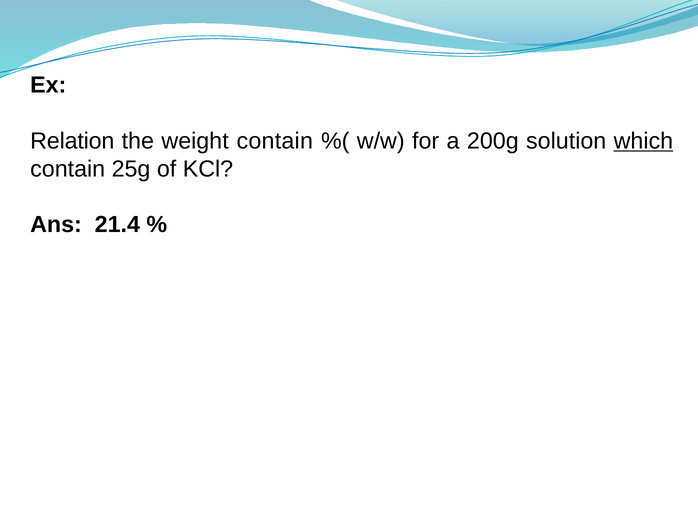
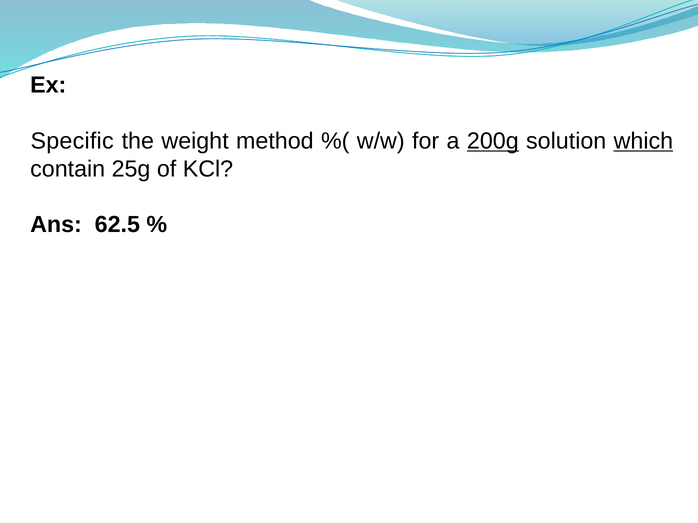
Relation: Relation -> Specific
weight contain: contain -> method
200g underline: none -> present
21.4: 21.4 -> 62.5
